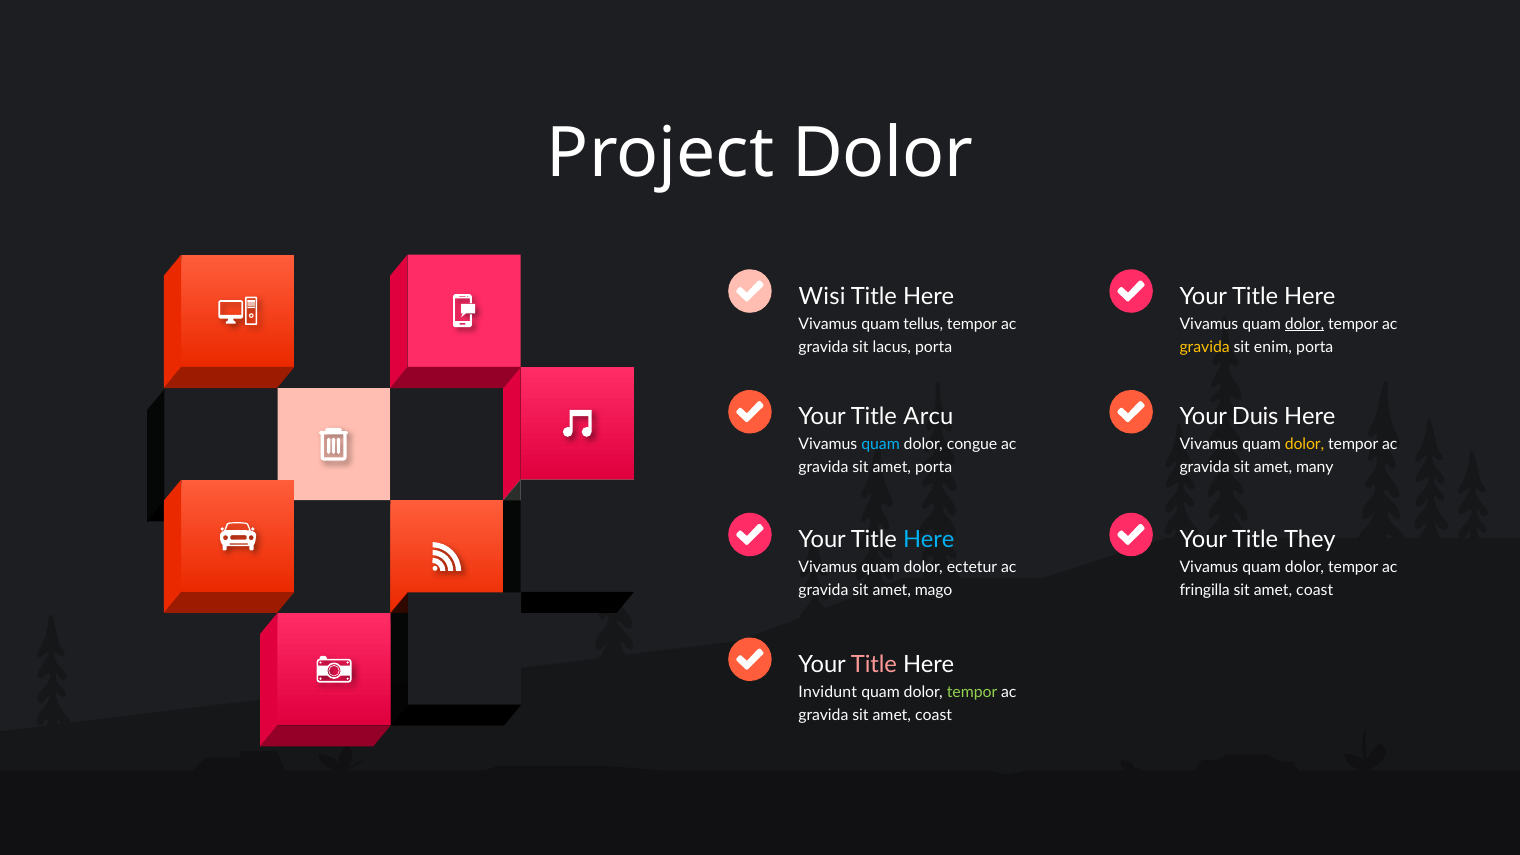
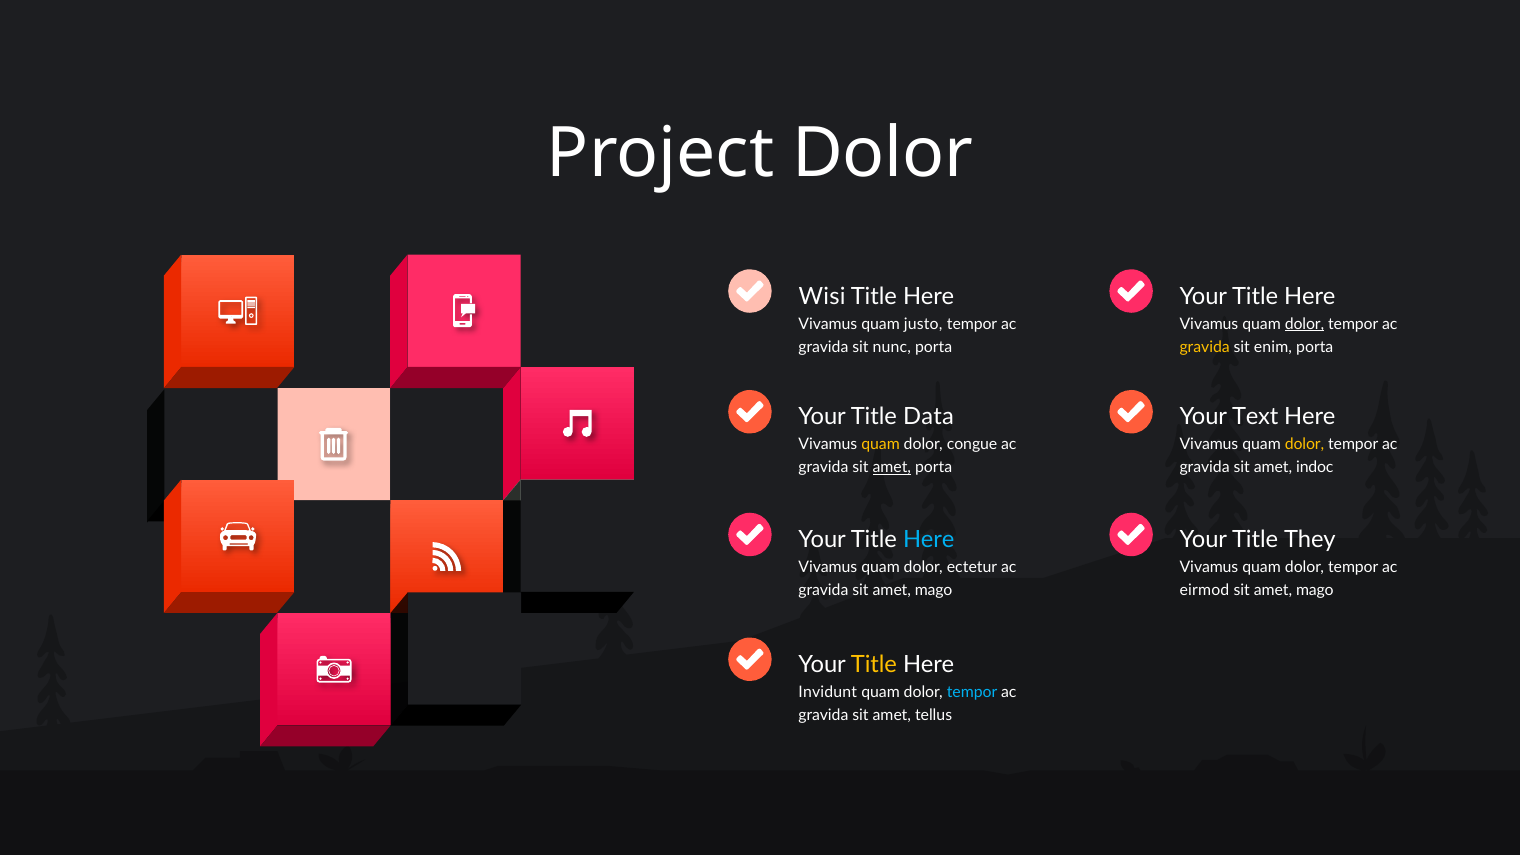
tellus: tellus -> justo
lacus: lacus -> nunc
Arcu: Arcu -> Data
Duis: Duis -> Text
quam at (881, 445) colour: light blue -> yellow
amet at (892, 468) underline: none -> present
many: many -> indoc
fringilla: fringilla -> eirmod
coast at (1315, 590): coast -> mago
Title at (874, 665) colour: pink -> yellow
tempor at (972, 692) colour: light green -> light blue
gravida sit amet coast: coast -> tellus
